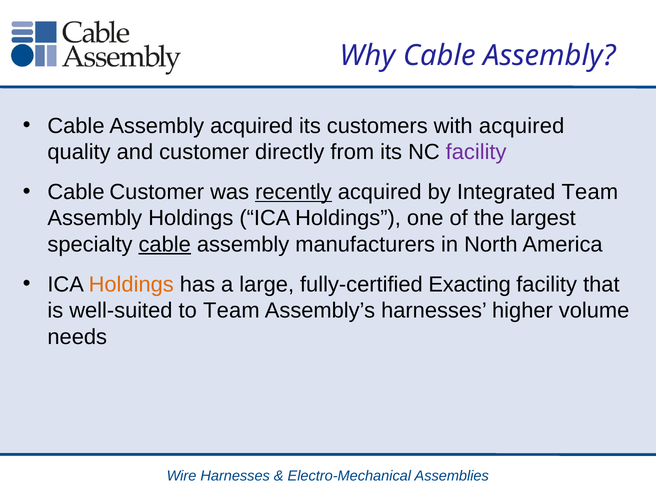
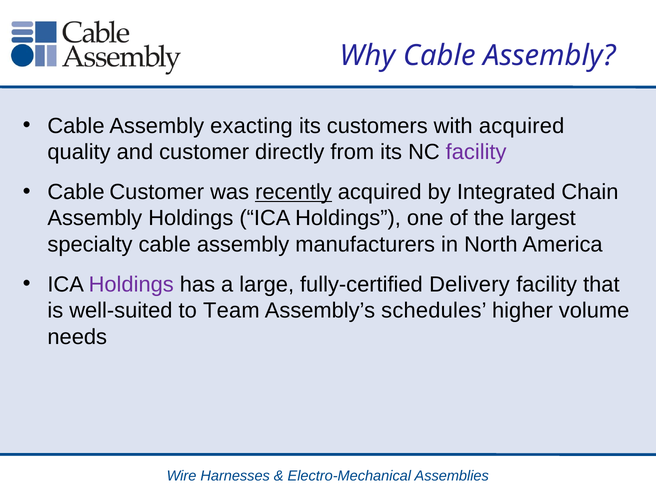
Assembly acquired: acquired -> exacting
Integrated Team: Team -> Chain
cable at (165, 244) underline: present -> none
Holdings at (131, 284) colour: orange -> purple
Exacting: Exacting -> Delivery
Assembly’s harnesses: harnesses -> schedules
